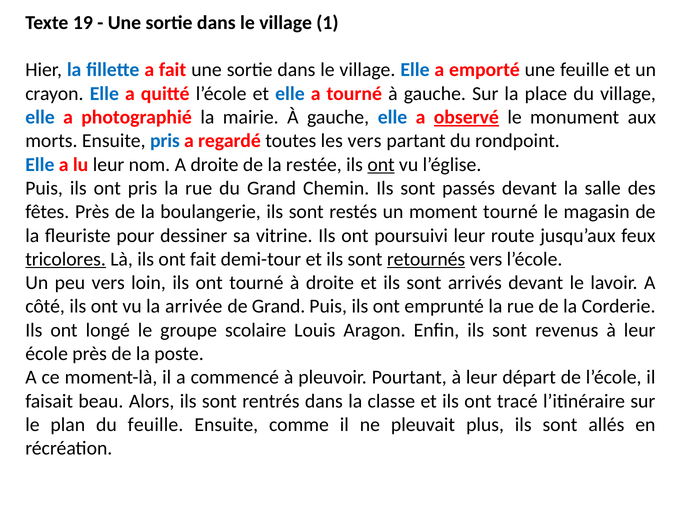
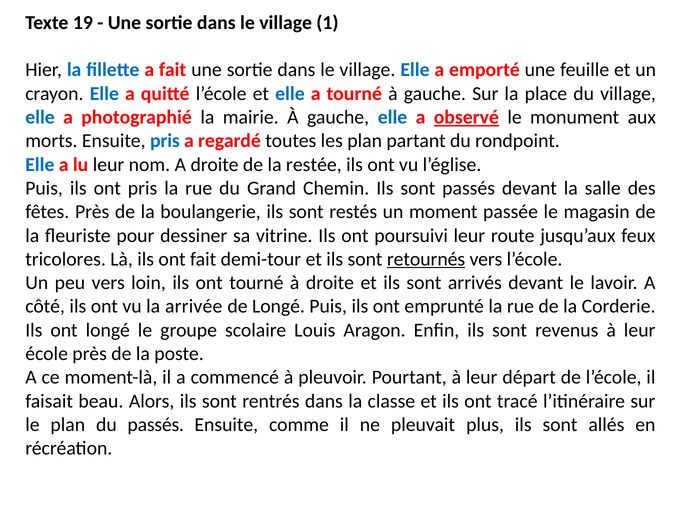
les vers: vers -> plan
ont at (381, 165) underline: present -> none
moment tourné: tourné -> passée
tricolores underline: present -> none
de Grand: Grand -> Longé
du feuille: feuille -> passés
